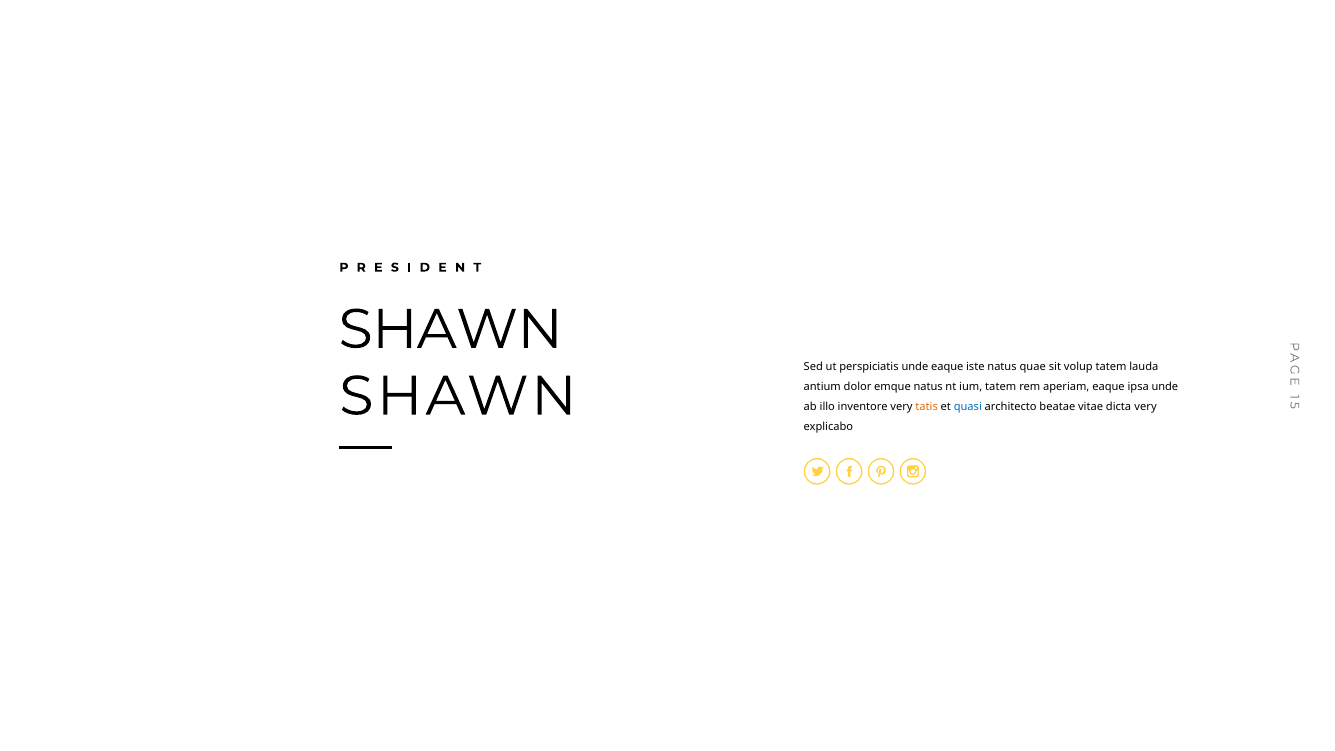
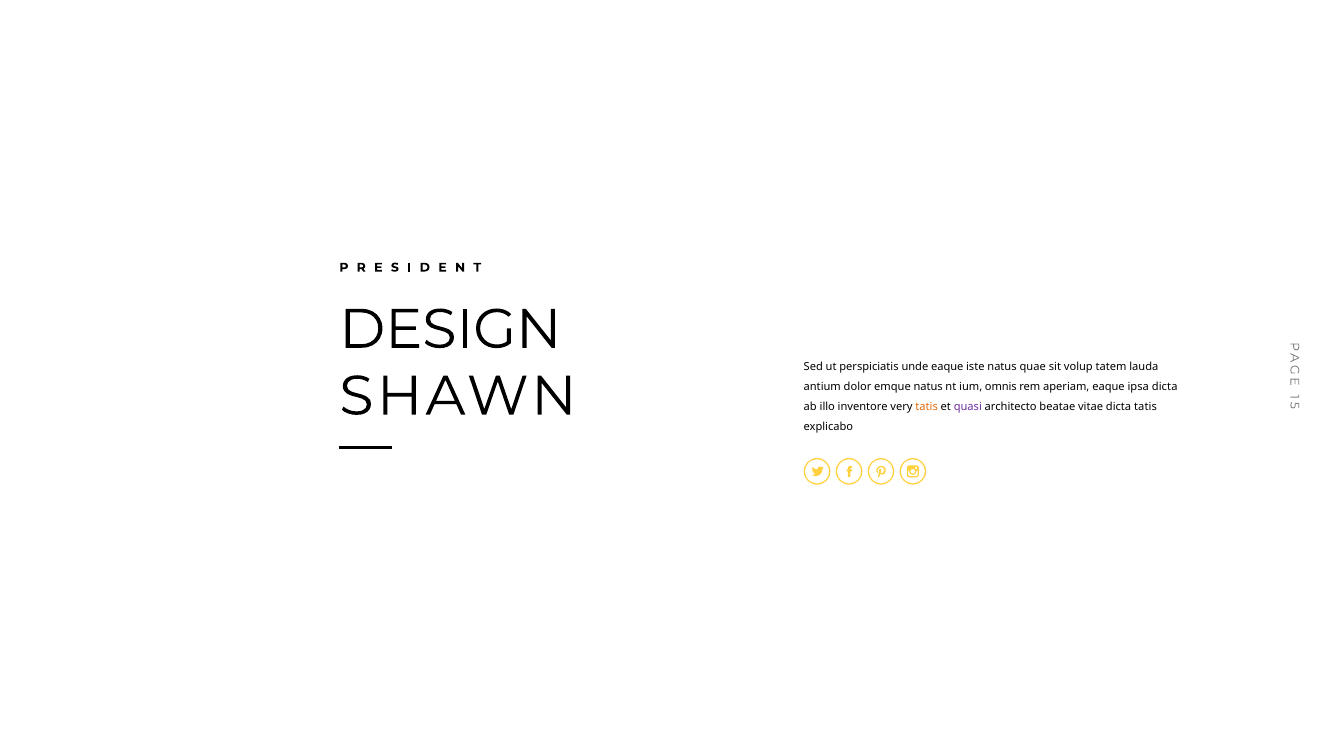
SHAWN at (451, 329): SHAWN -> DESIGN
ium tatem: tatem -> omnis
ipsa unde: unde -> dicta
quasi colour: blue -> purple
dicta very: very -> tatis
